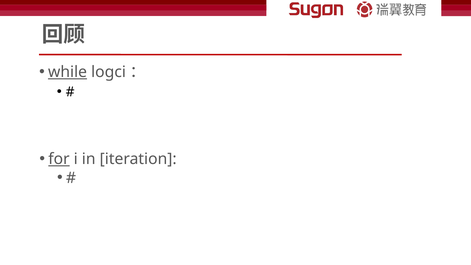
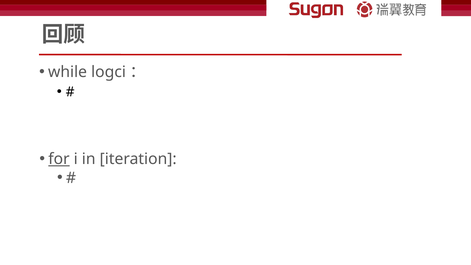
while underline: present -> none
